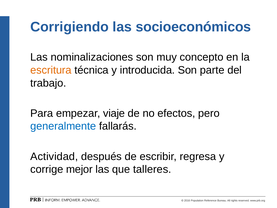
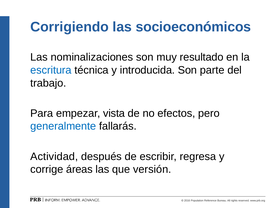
concepto: concepto -> resultado
escritura colour: orange -> blue
viaje: viaje -> vista
mejor: mejor -> áreas
talleres: talleres -> versión
